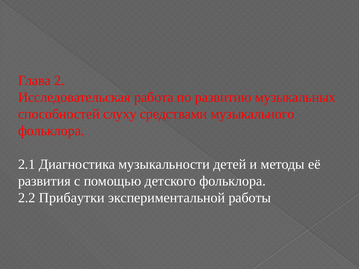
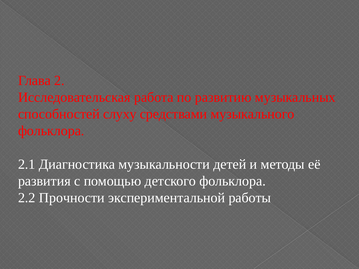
Прибаутки: Прибаутки -> Прочности
